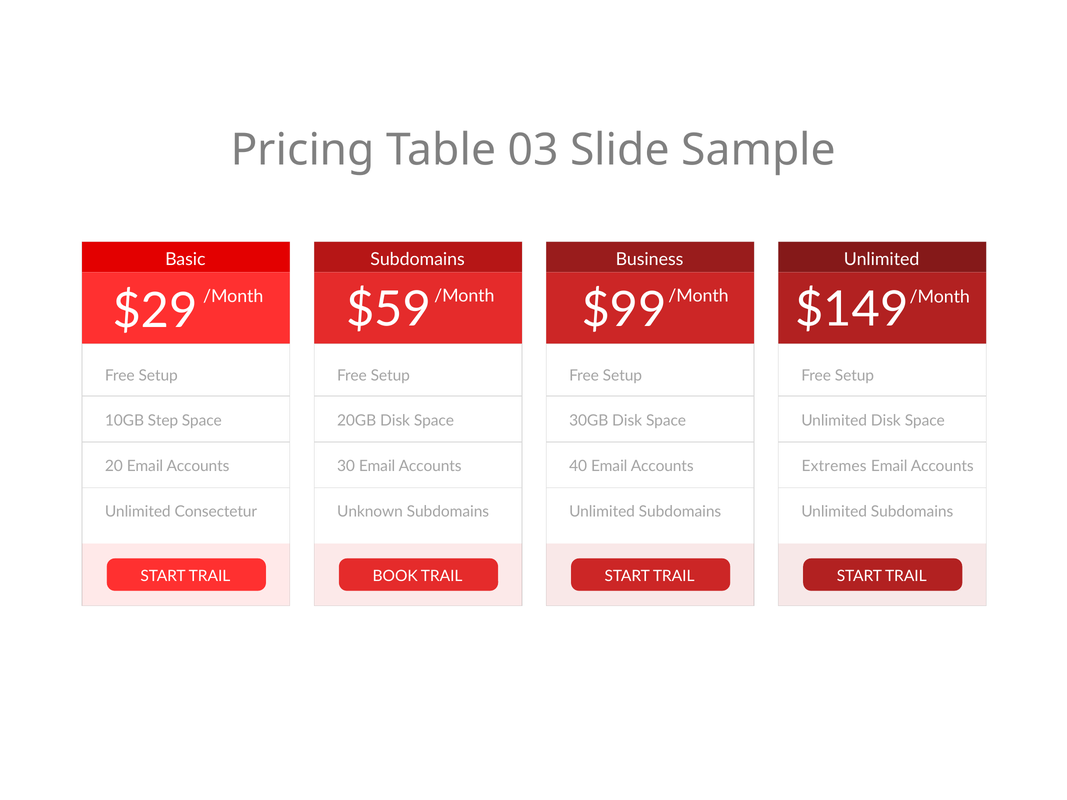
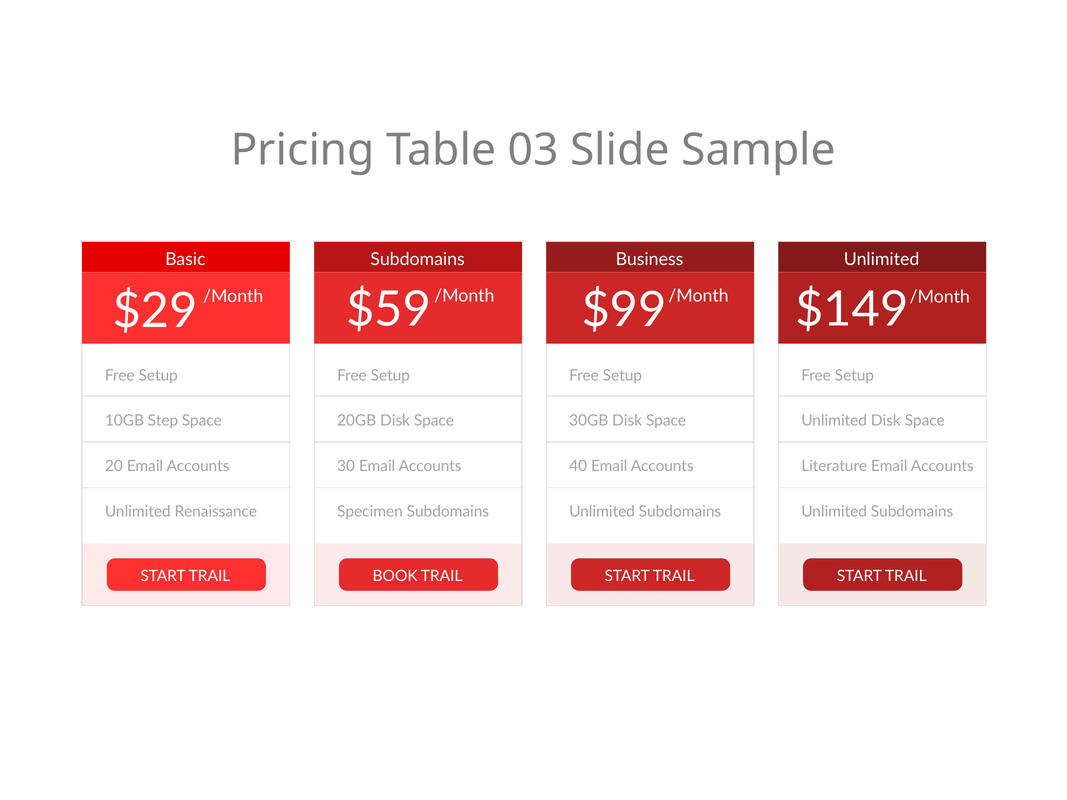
Extremes: Extremes -> Literature
Consectetur: Consectetur -> Renaissance
Unknown: Unknown -> Specimen
